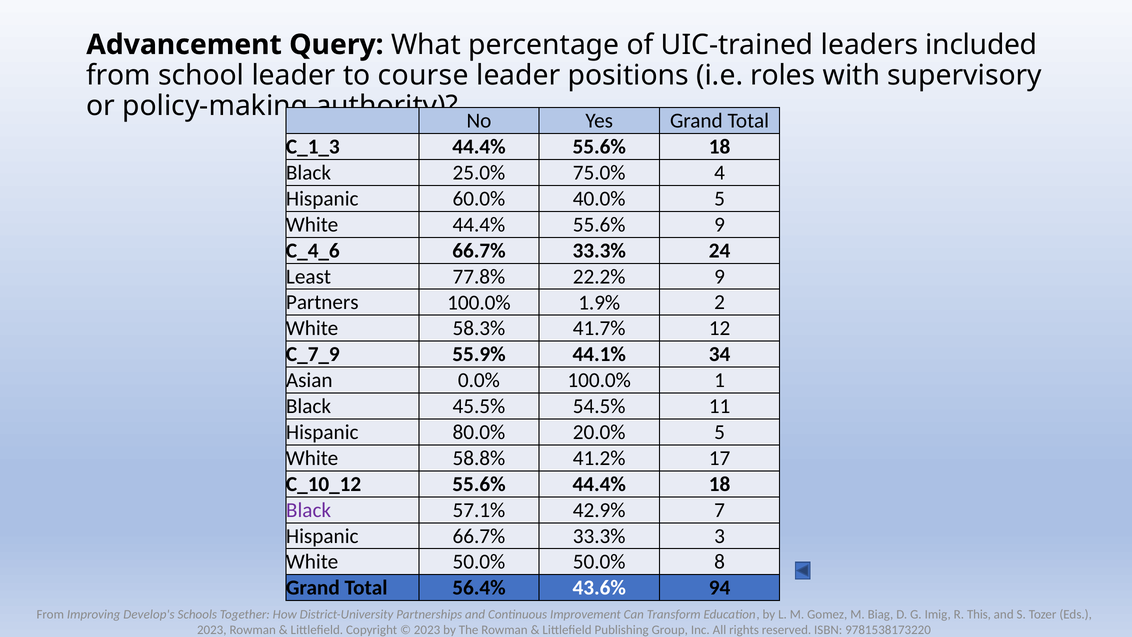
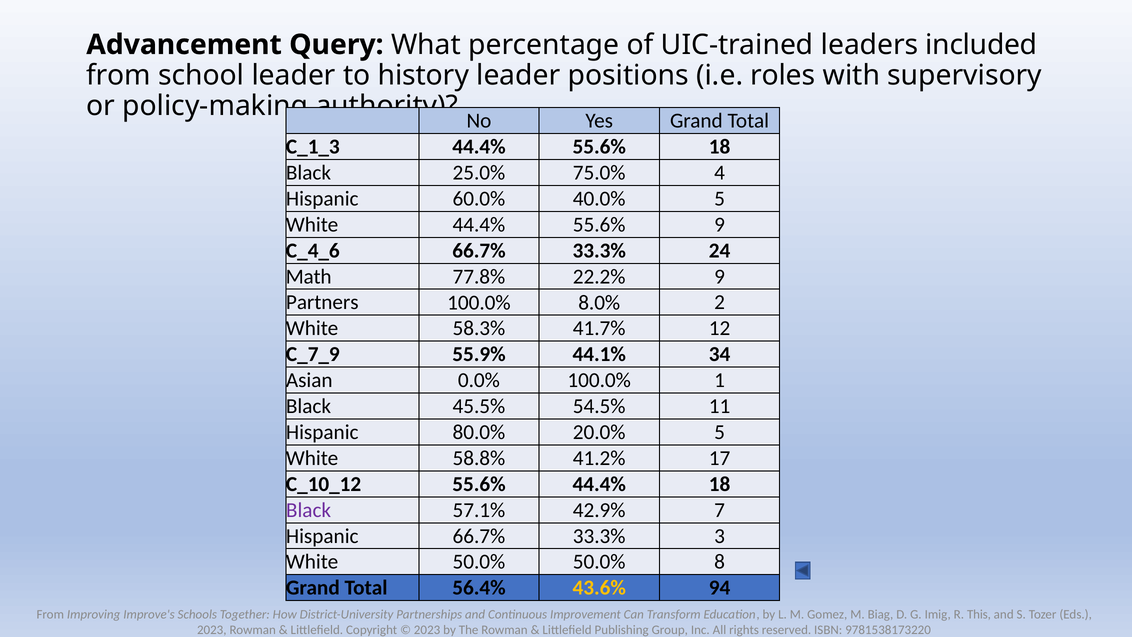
course: course -> history
Least: Least -> Math
1.9%: 1.9% -> 8.0%
43.6% colour: white -> yellow
Develop's: Develop's -> Improve's
